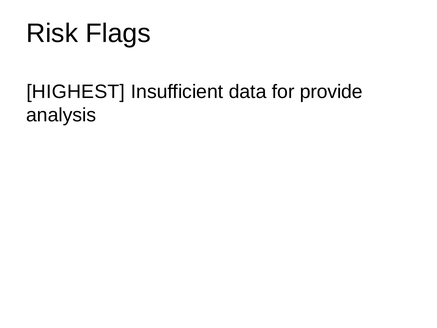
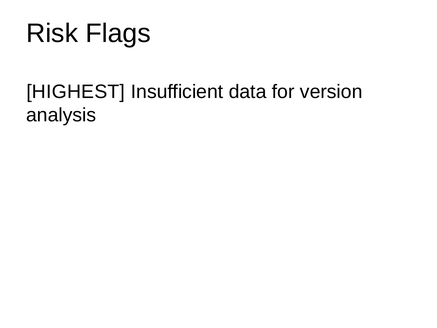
provide: provide -> version
